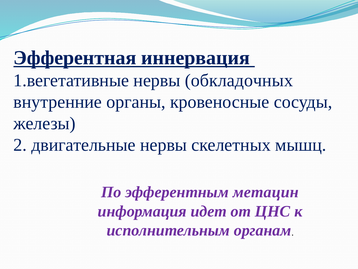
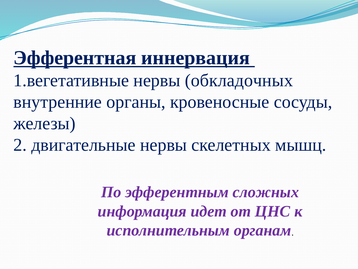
метацин: метацин -> сложных
